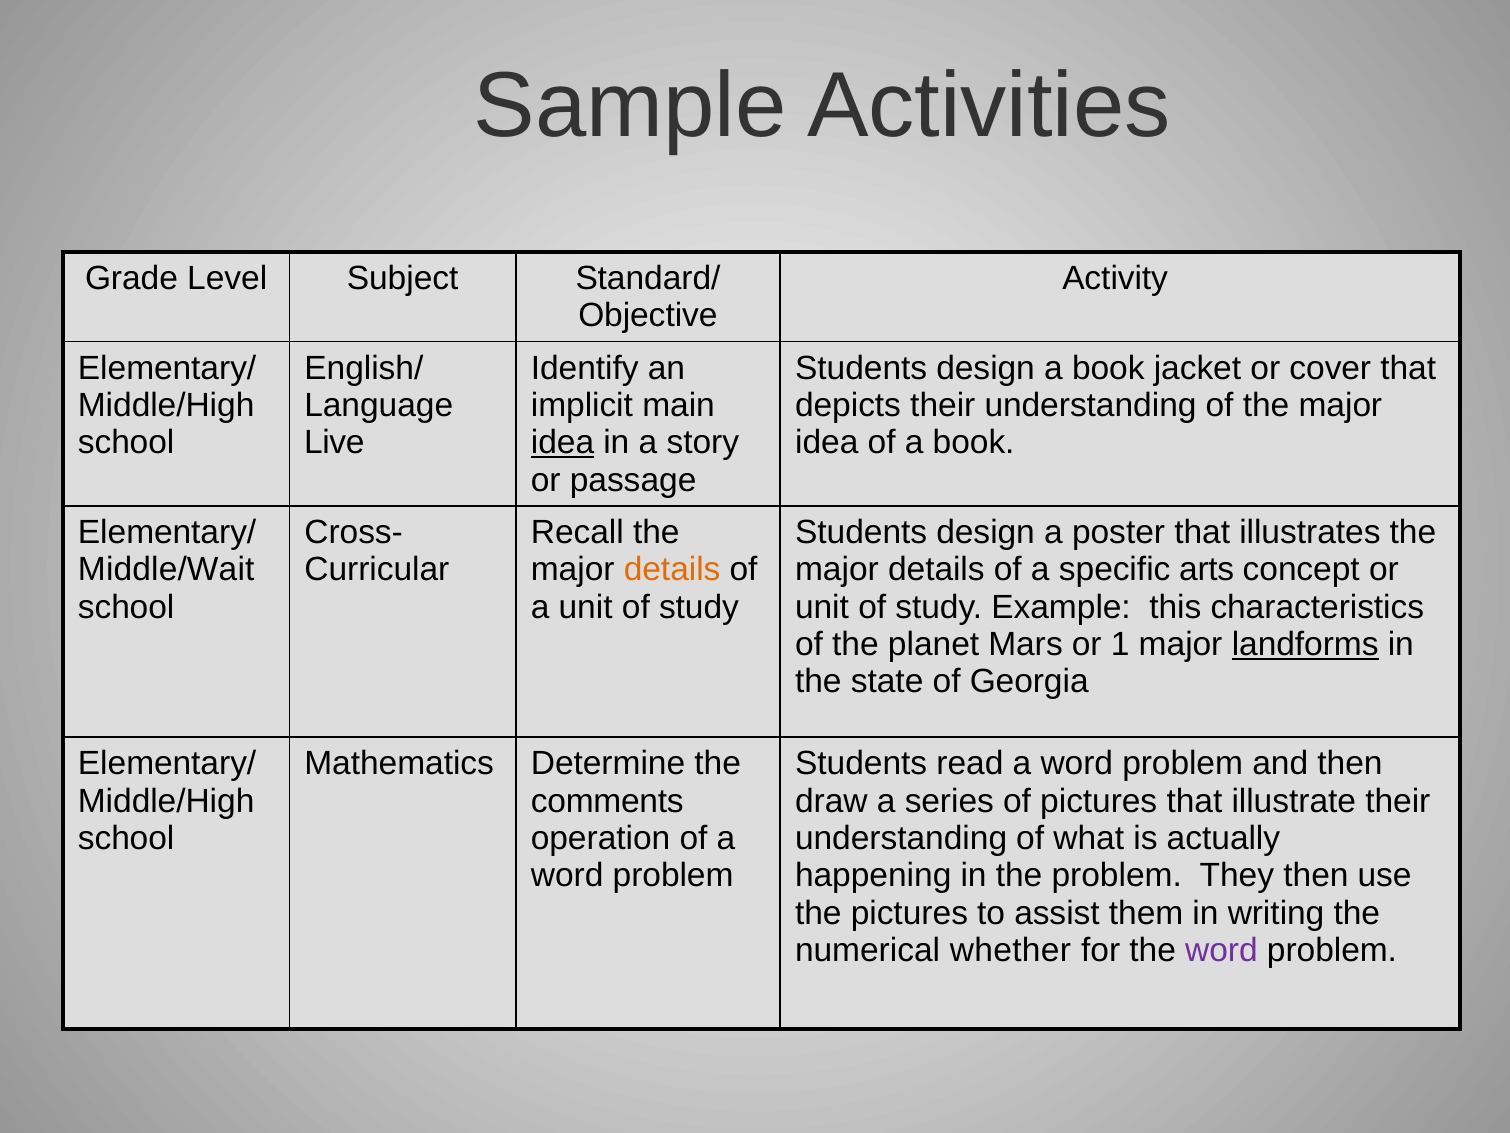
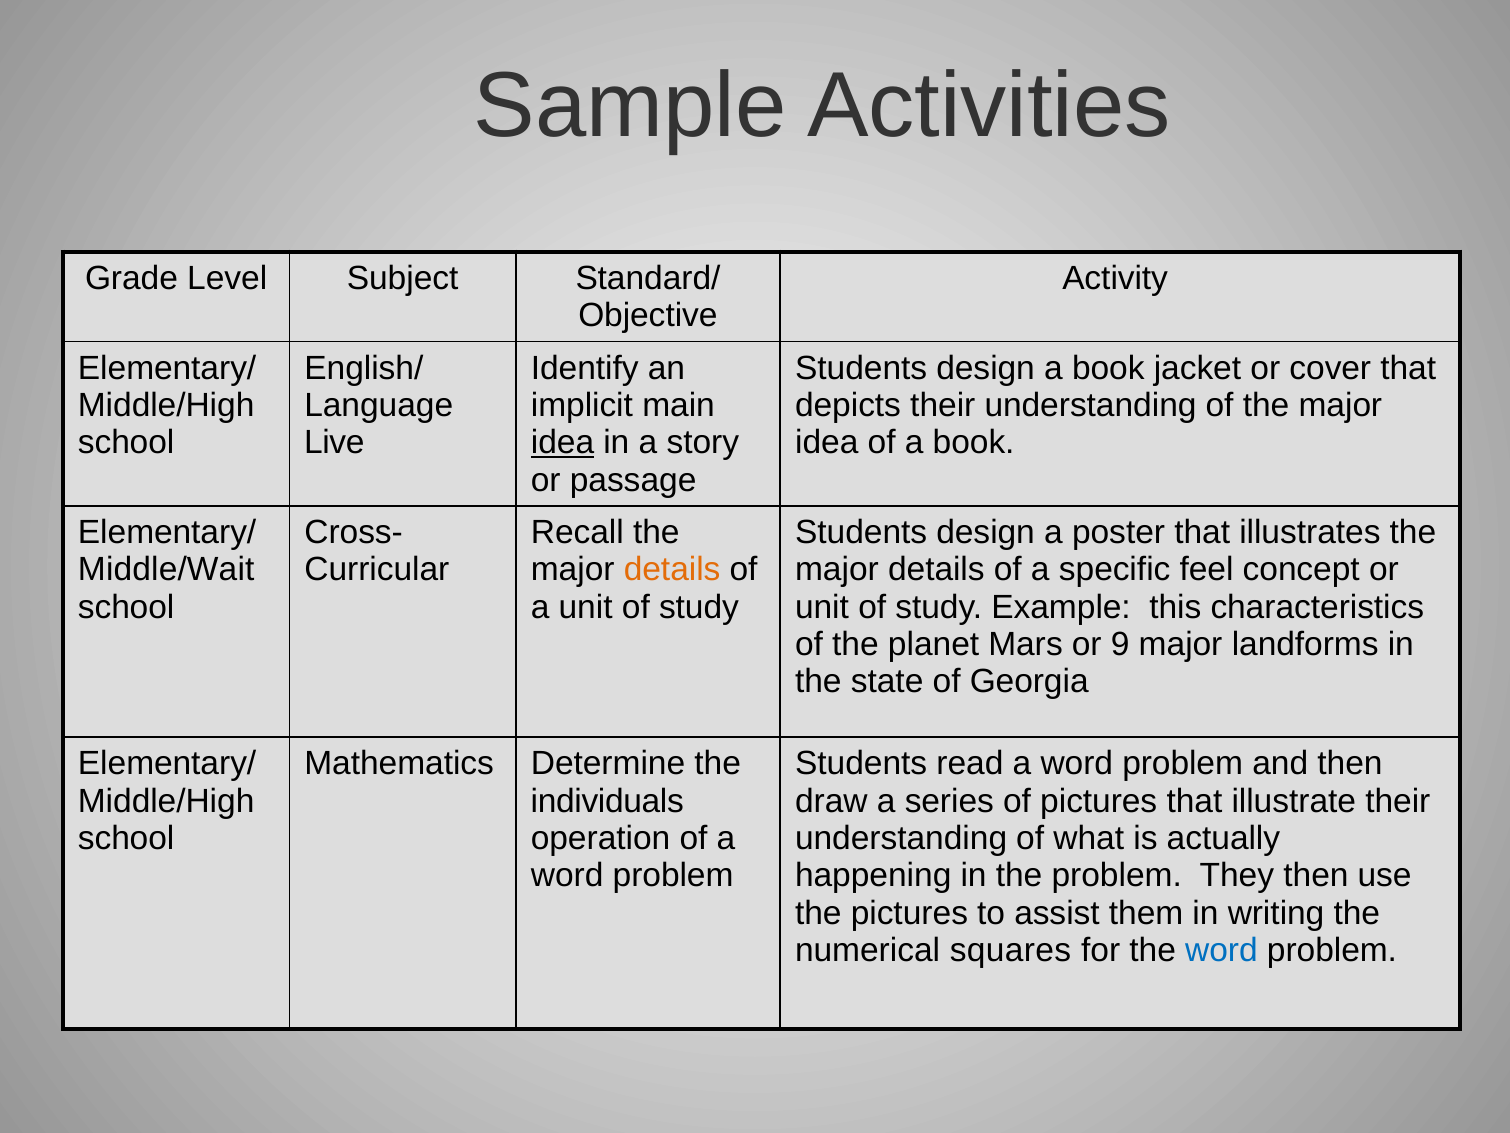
arts: arts -> feel
1: 1 -> 9
landforms underline: present -> none
comments: comments -> individuals
whether: whether -> squares
word at (1221, 950) colour: purple -> blue
